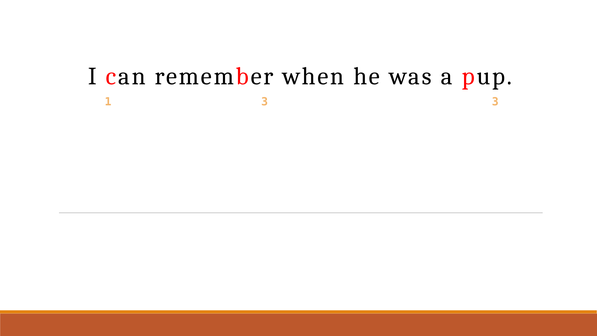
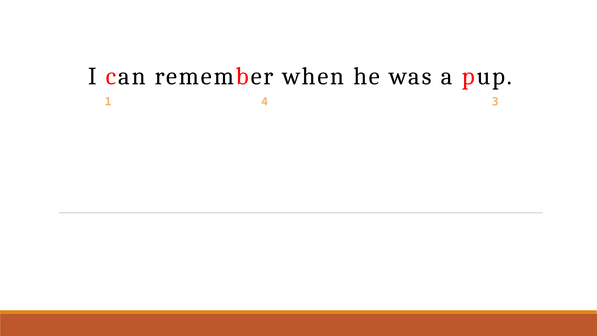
1 3: 3 -> 4
